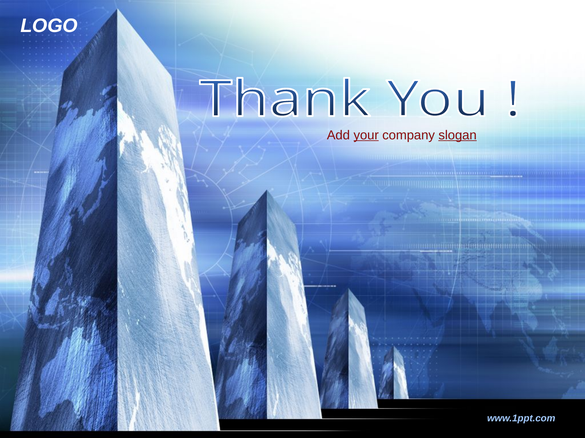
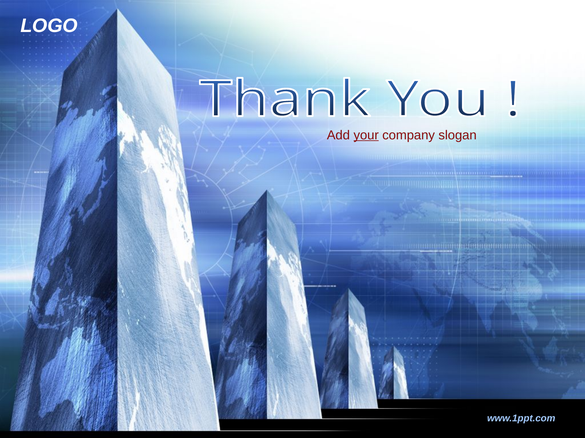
slogan underline: present -> none
